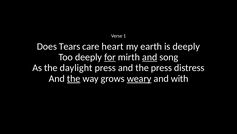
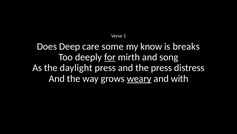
Tears: Tears -> Deep
heart: heart -> some
earth: earth -> know
is deeply: deeply -> breaks
and at (150, 57) underline: present -> none
the at (74, 78) underline: present -> none
